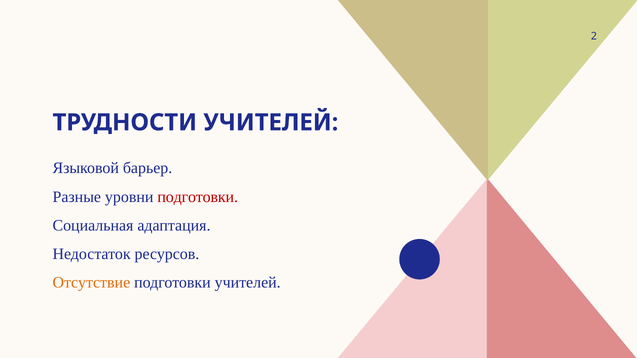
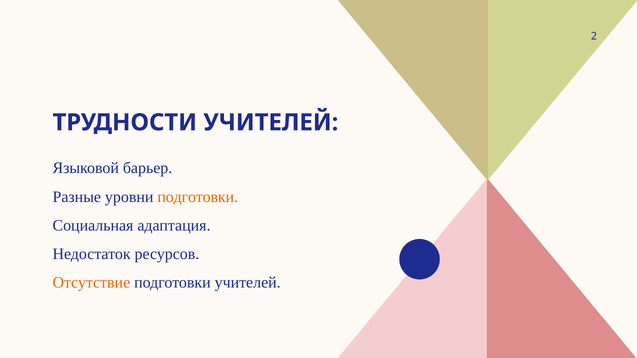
подготовки at (198, 197) colour: red -> orange
